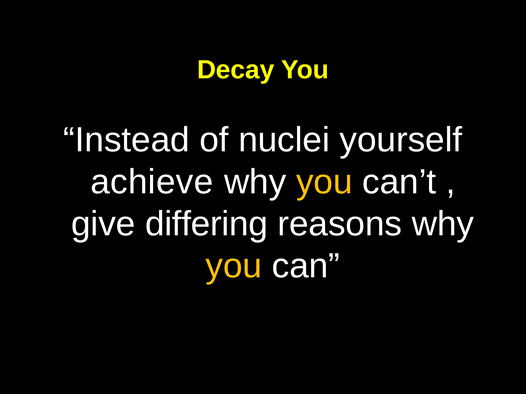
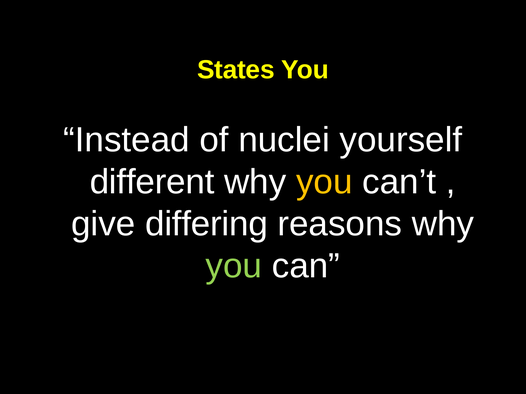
Decay: Decay -> States
achieve: achieve -> different
you at (234, 266) colour: yellow -> light green
